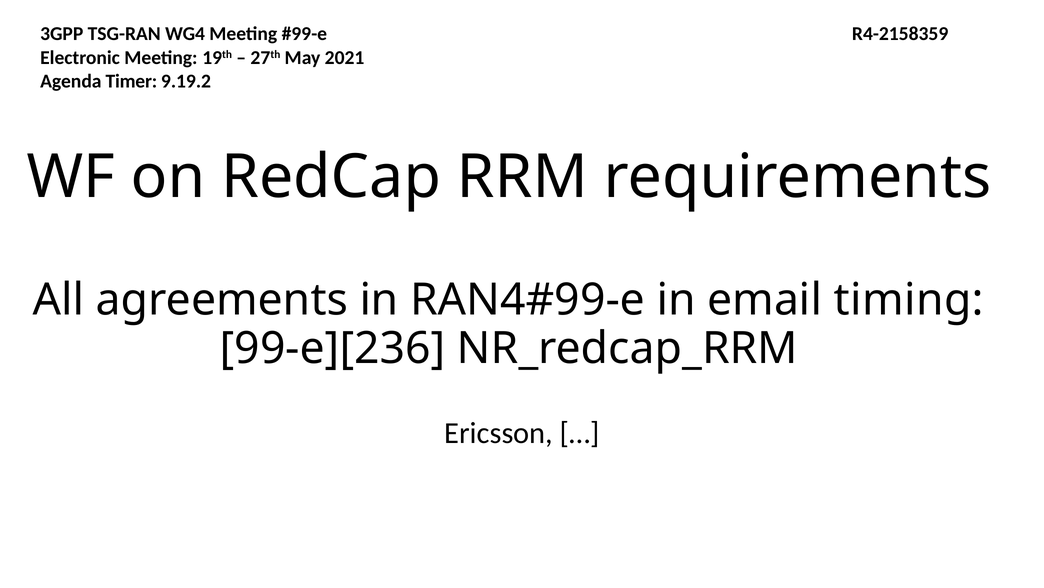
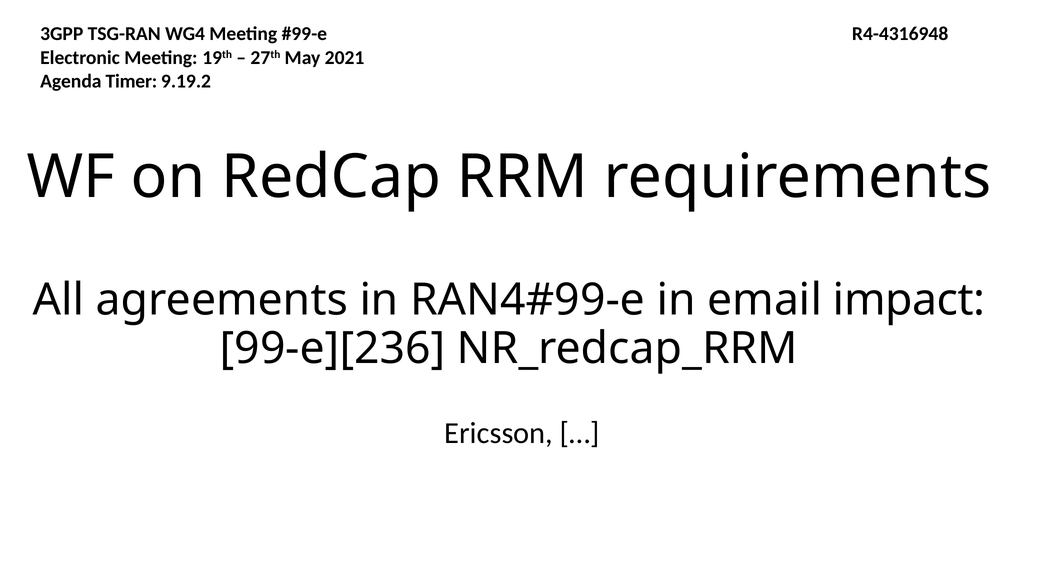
R4-2158359: R4-2158359 -> R4-4316948
timing: timing -> impact
